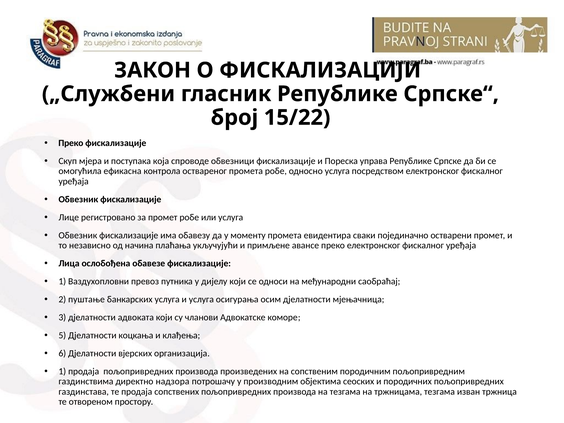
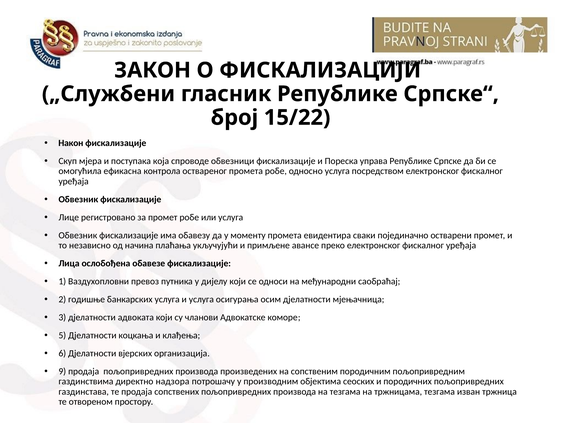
Преко at (71, 143): Преко -> Након
пуштање: пуштање -> годишње
1 at (62, 371): 1 -> 9
